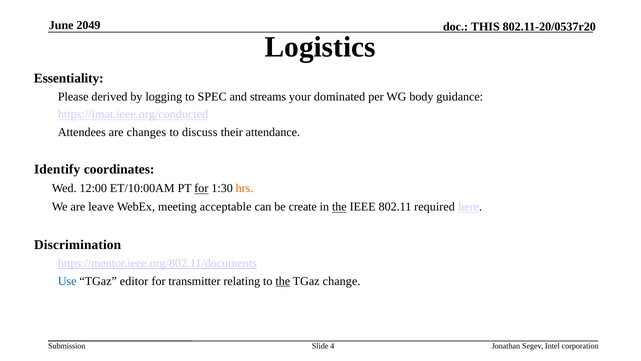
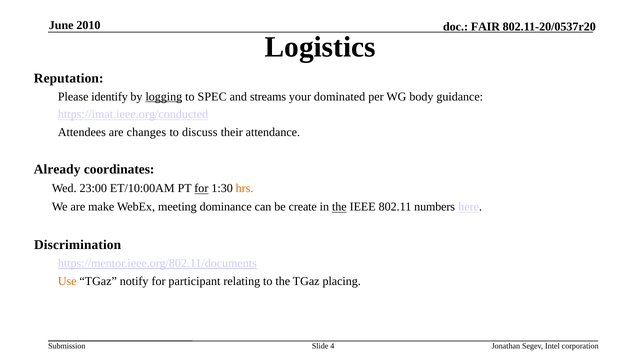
2049: 2049 -> 2010
THIS: THIS -> FAIR
Essentiality: Essentiality -> Reputation
derived: derived -> identify
logging underline: none -> present
Identify: Identify -> Already
12:00: 12:00 -> 23:00
leave: leave -> make
acceptable: acceptable -> dominance
required: required -> numbers
Use colour: blue -> orange
editor: editor -> notify
transmitter: transmitter -> participant
the at (283, 281) underline: present -> none
change: change -> placing
